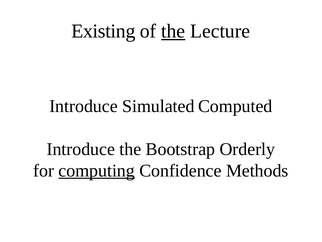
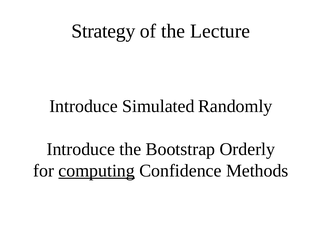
Existing: Existing -> Strategy
the at (173, 31) underline: present -> none
Computed: Computed -> Randomly
